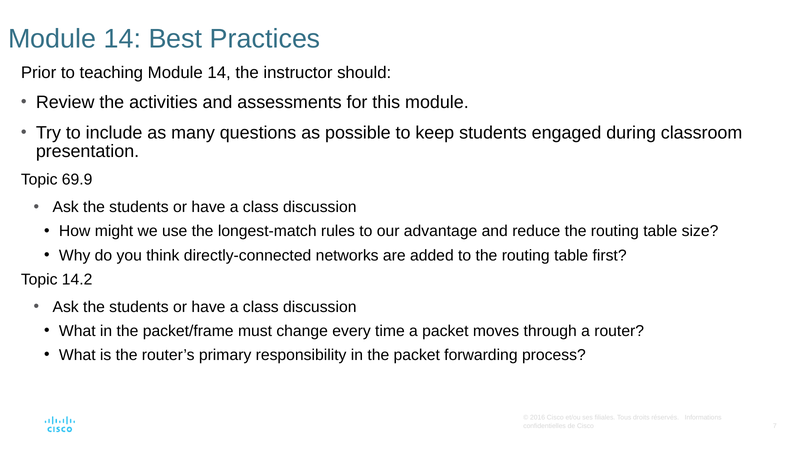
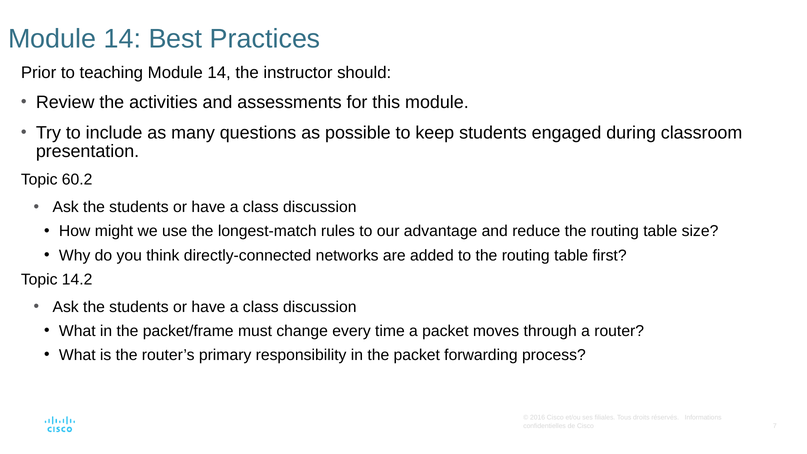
69.9: 69.9 -> 60.2
